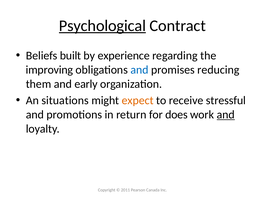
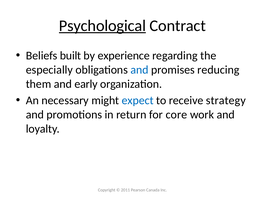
improving: improving -> especially
situations: situations -> necessary
expect colour: orange -> blue
stressful: stressful -> strategy
does: does -> core
and at (226, 114) underline: present -> none
